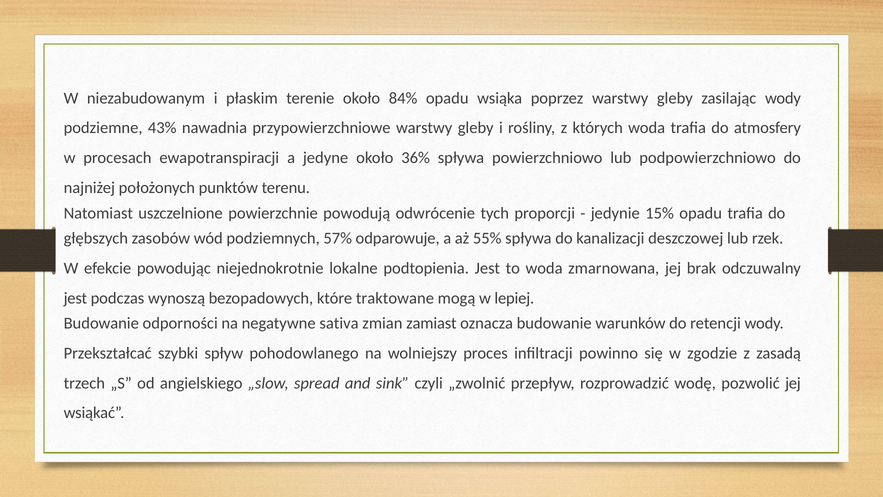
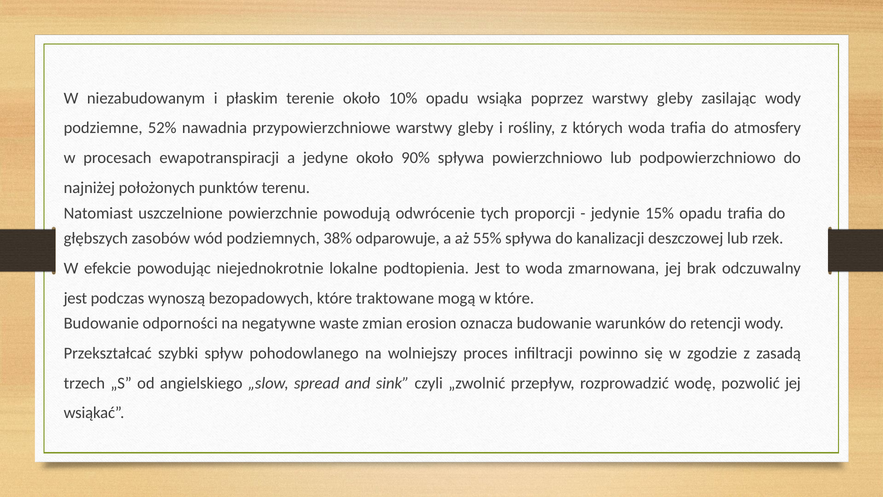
84%: 84% -> 10%
43%: 43% -> 52%
36%: 36% -> 90%
57%: 57% -> 38%
w lepiej: lepiej -> które
sativa: sativa -> waste
zamiast: zamiast -> erosion
